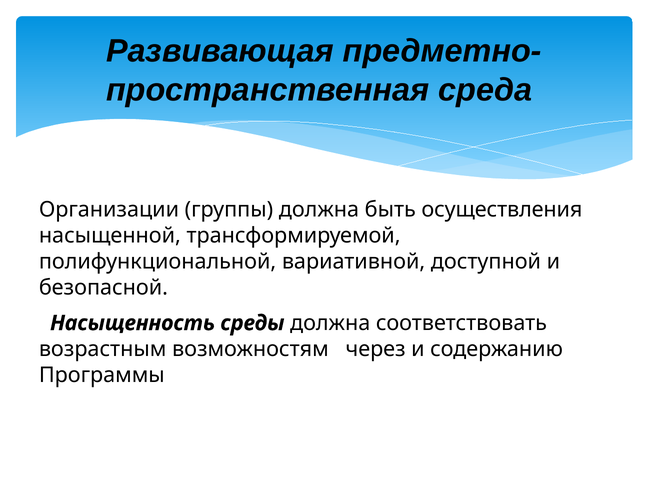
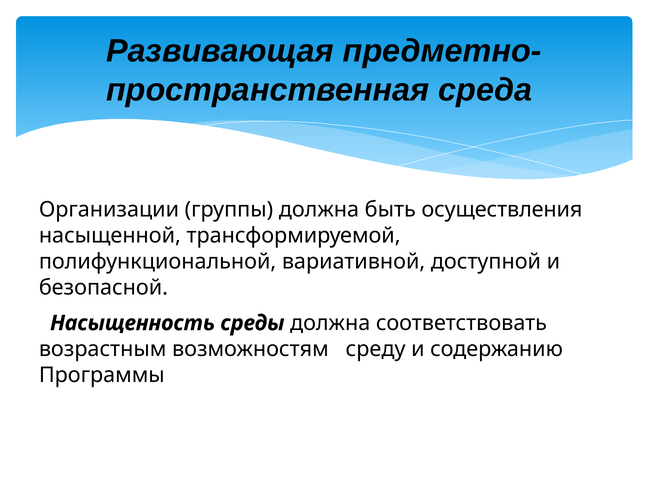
через: через -> среду
